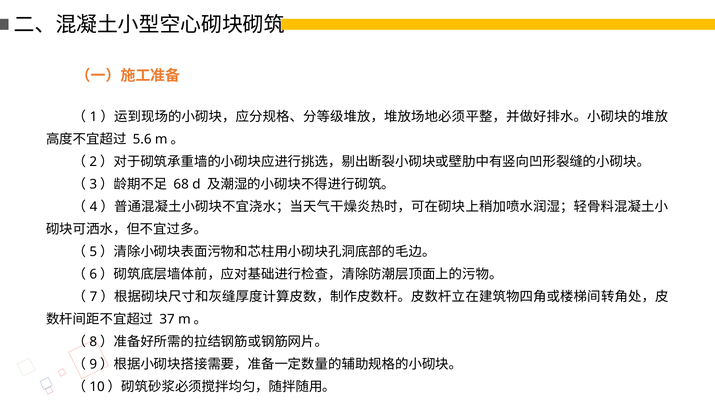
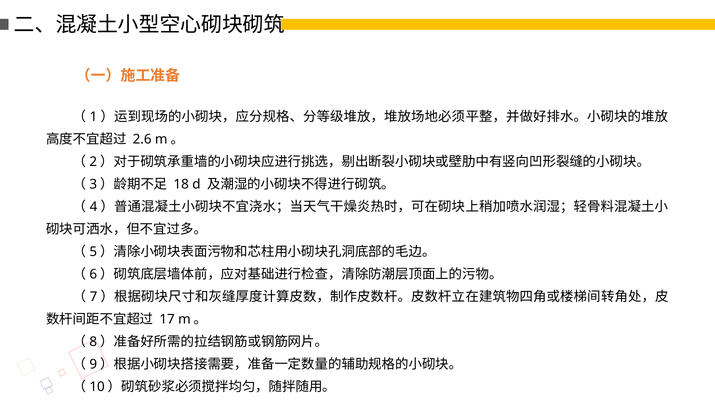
5.6: 5.6 -> 2.6
68: 68 -> 18
37: 37 -> 17
